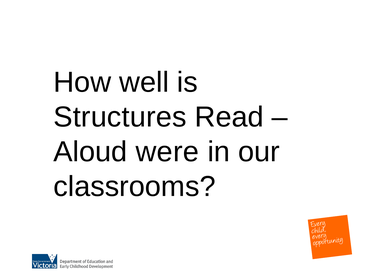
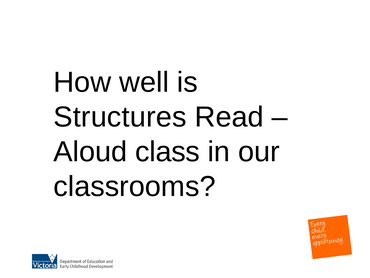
were: were -> class
